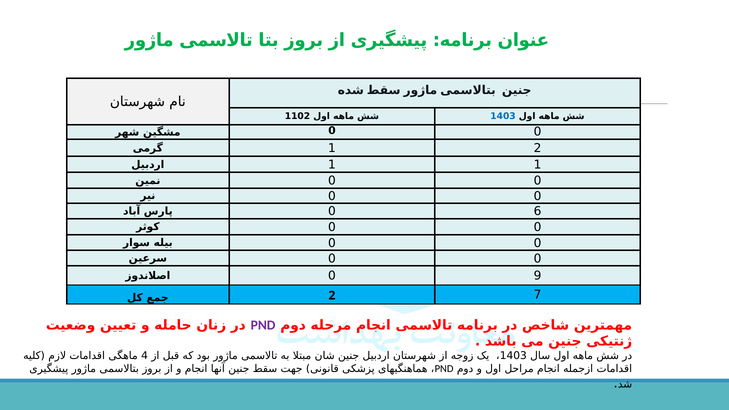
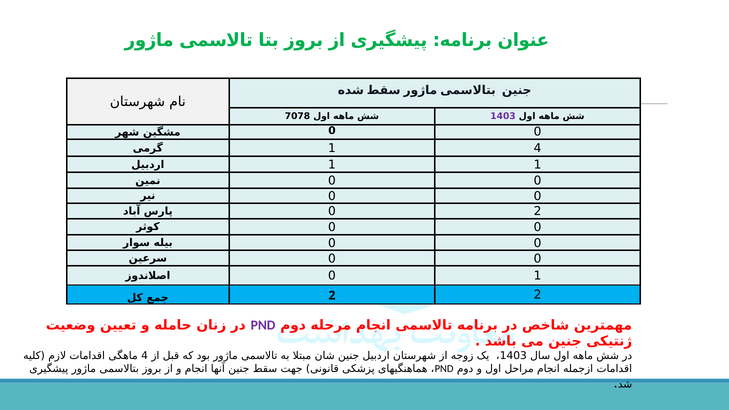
1102: 1102 -> 7078
1403 at (503, 116) colour: blue -> purple
1 2: 2 -> 4
0 6: 6 -> 2
0 9: 9 -> 1
2 7: 7 -> 2
